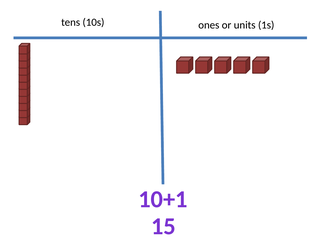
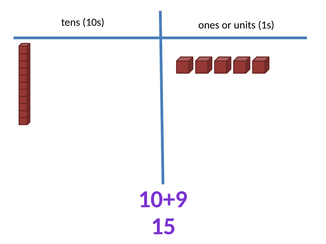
10+1: 10+1 -> 10+9
